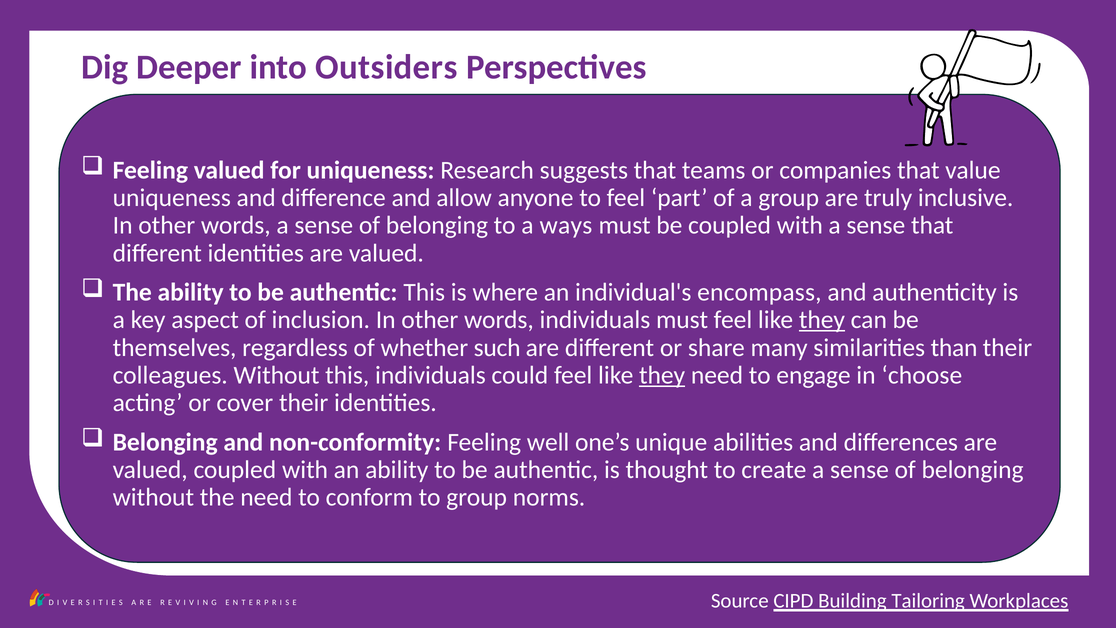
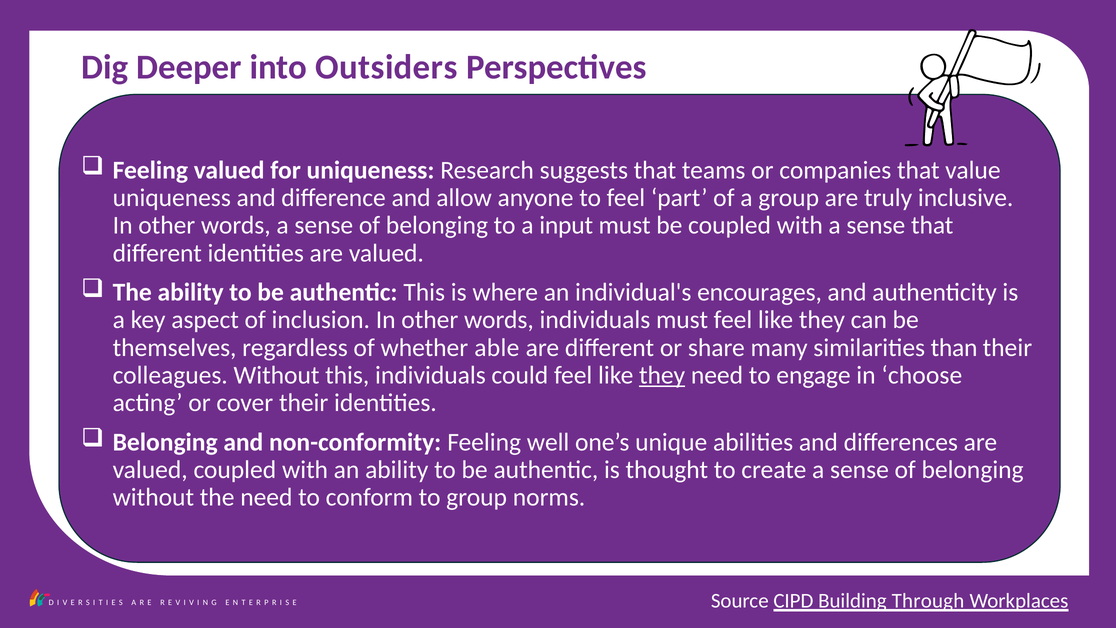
ways: ways -> input
encompass: encompass -> encourages
they at (822, 320) underline: present -> none
such: such -> able
Tailoring: Tailoring -> Through
